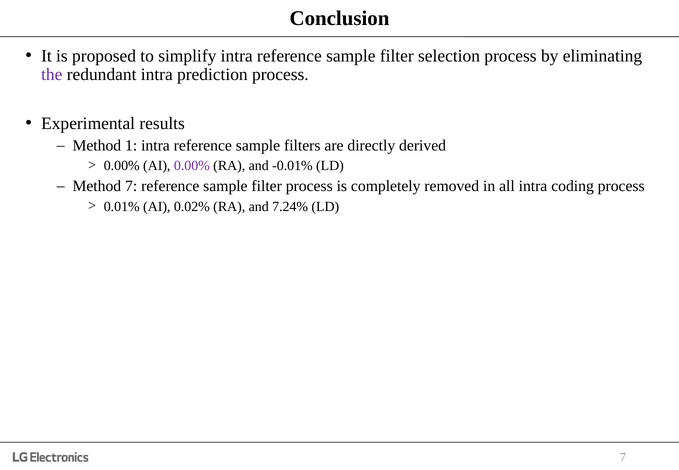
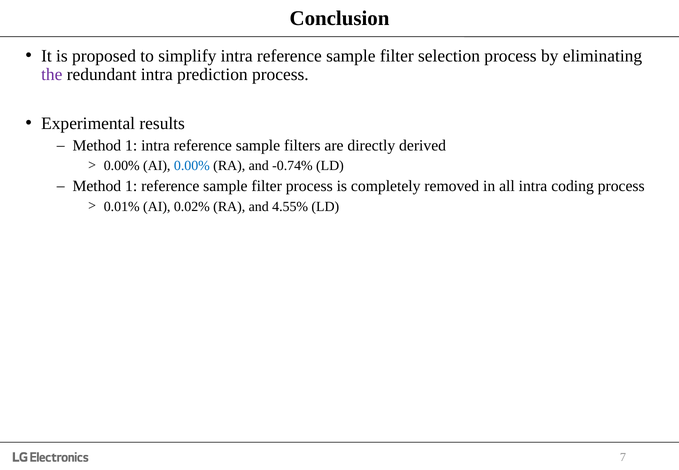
0.00% at (192, 166) colour: purple -> blue
-0.01%: -0.01% -> -0.74%
7 at (131, 186): 7 -> 1
7.24%: 7.24% -> 4.55%
